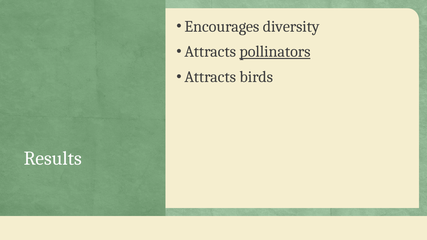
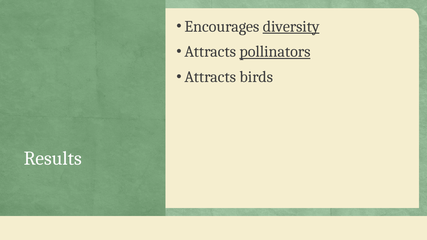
diversity underline: none -> present
